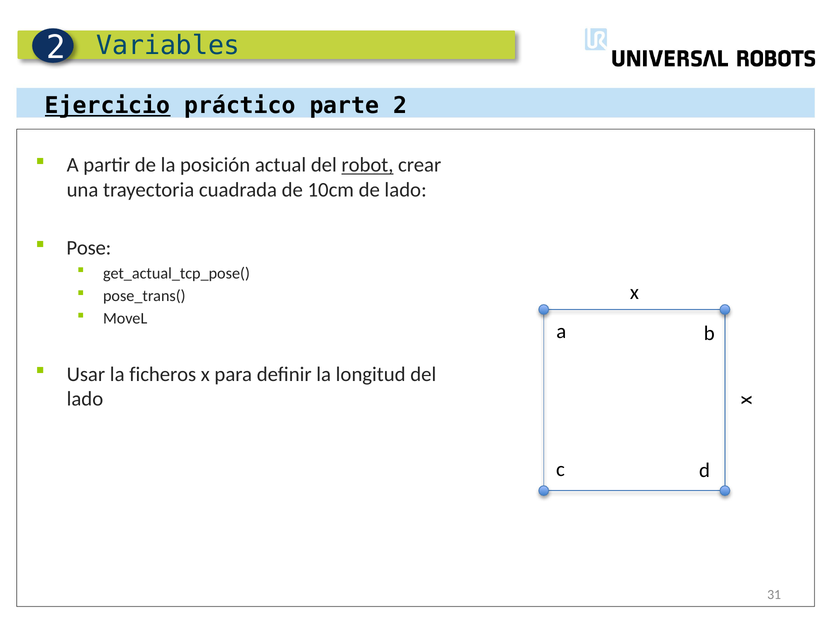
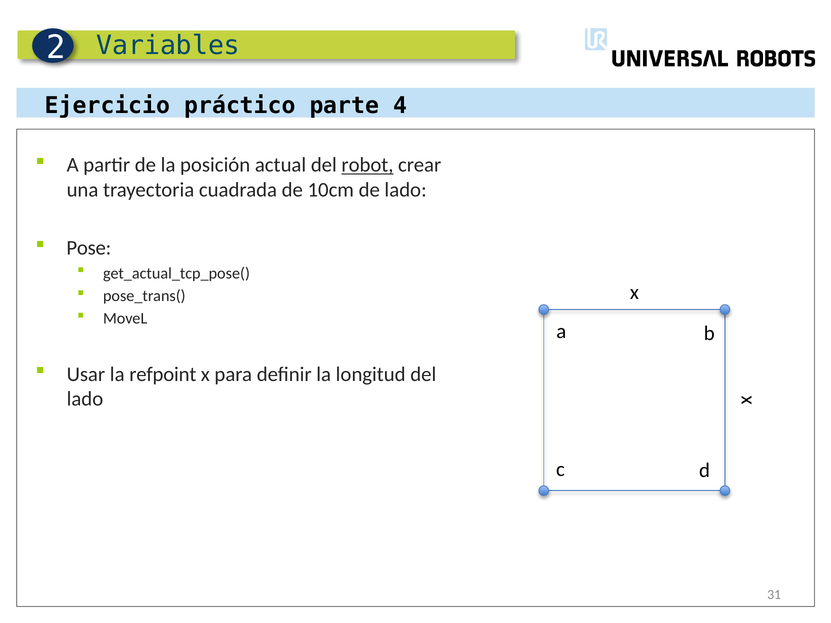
Ejercicio underline: present -> none
parte 2: 2 -> 4
ficheros: ficheros -> refpoint
